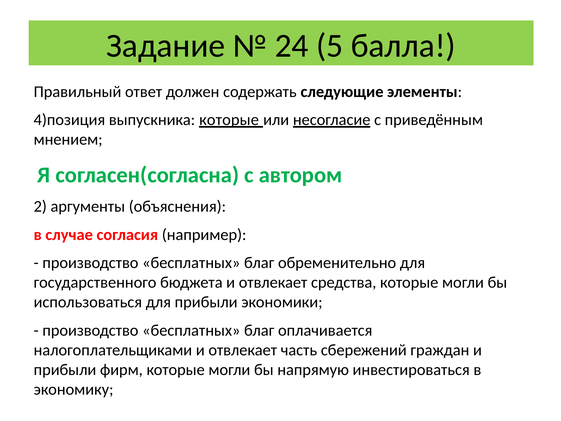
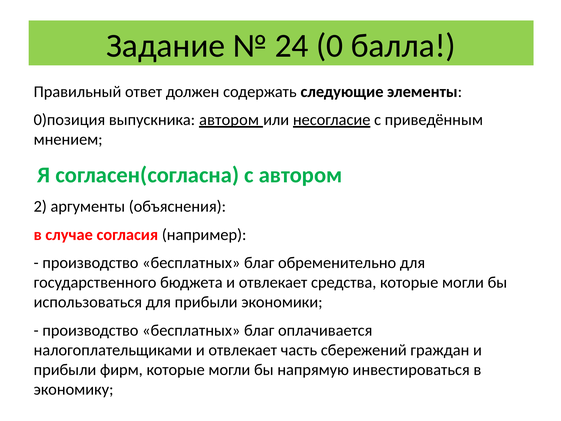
5: 5 -> 0
4)позиция: 4)позиция -> 0)позиция
выпускника которые: которые -> автором
